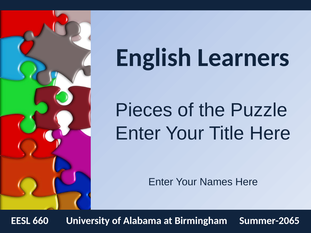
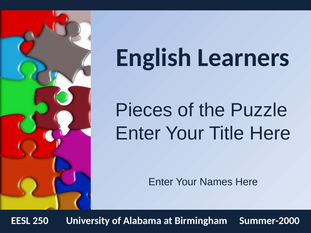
660: 660 -> 250
Summer-2065: Summer-2065 -> Summer-2000
